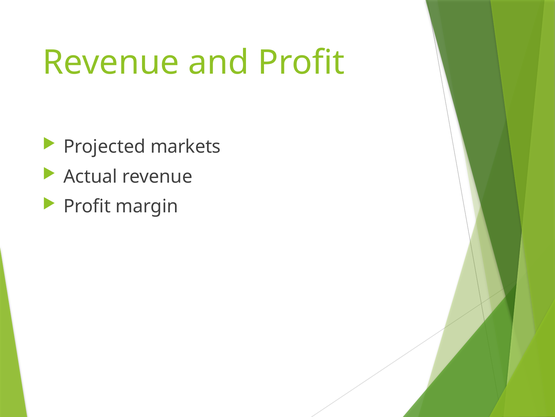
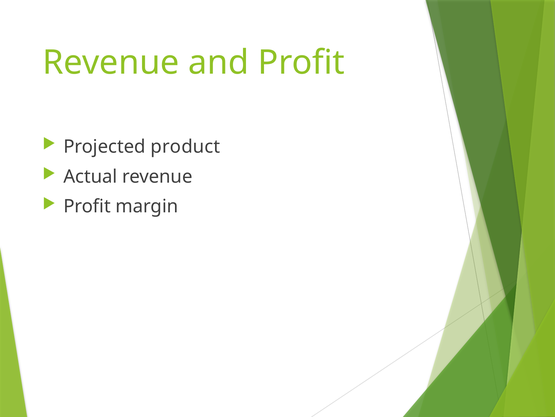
markets: markets -> product
